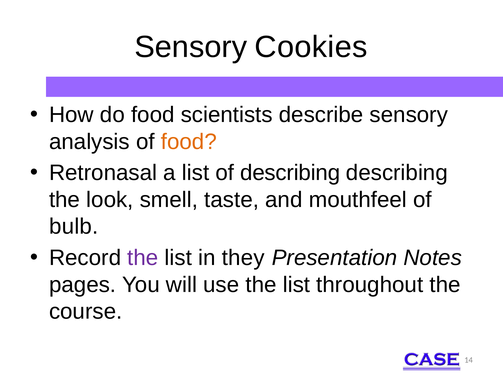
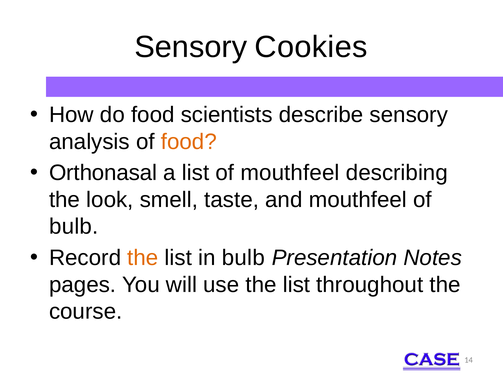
Retronasal: Retronasal -> Orthonasal
of describing: describing -> mouthfeel
the at (143, 258) colour: purple -> orange
in they: they -> bulb
